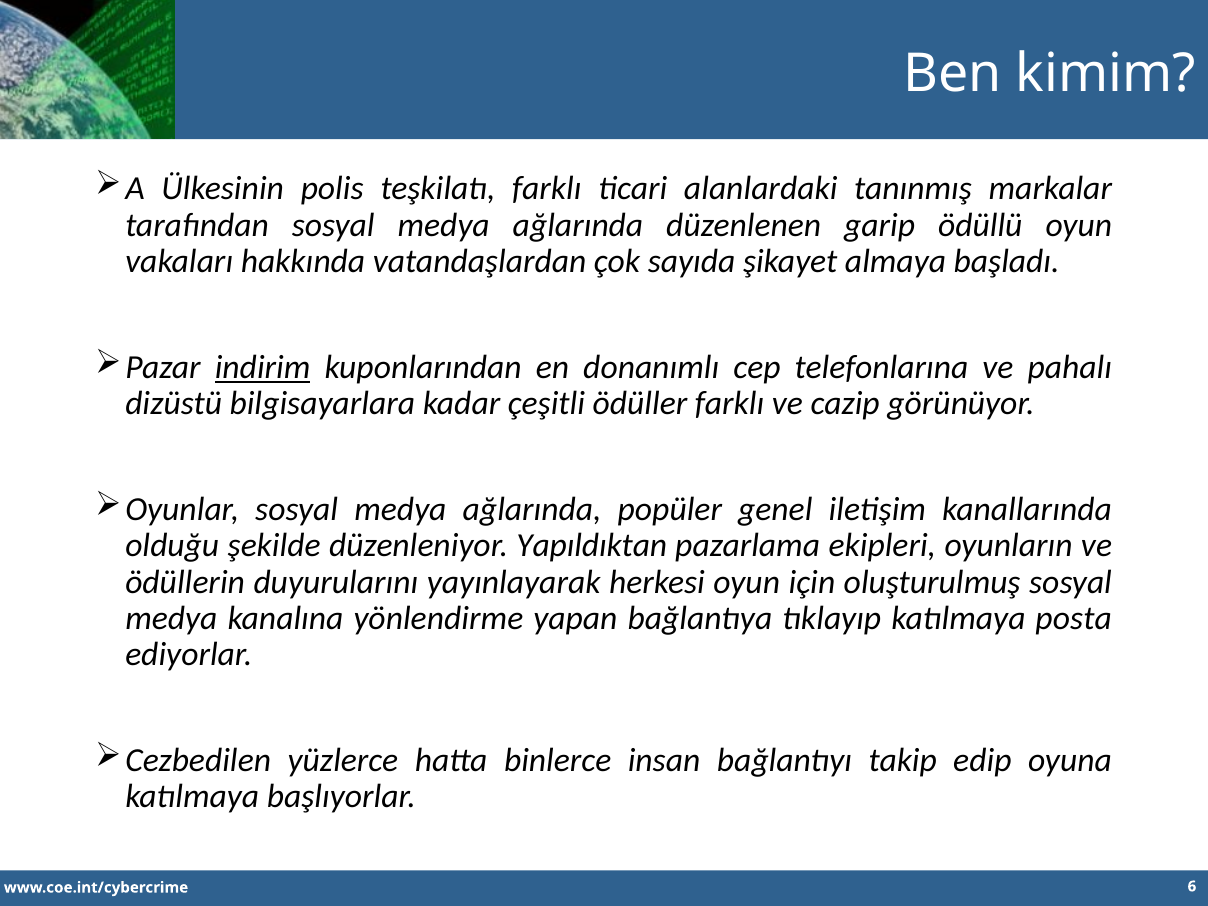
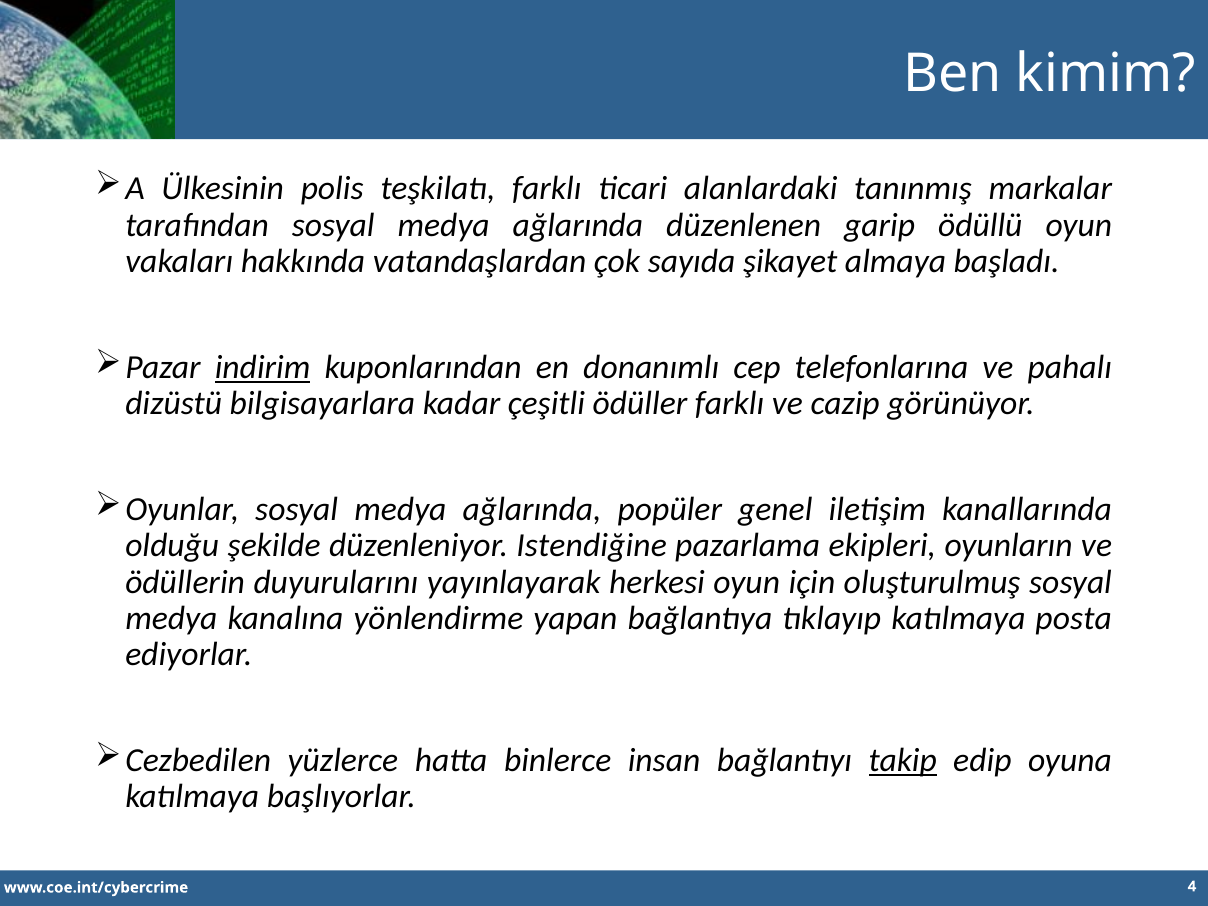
Yapıldıktan: Yapıldıktan -> Istendiğine
takip underline: none -> present
6: 6 -> 4
